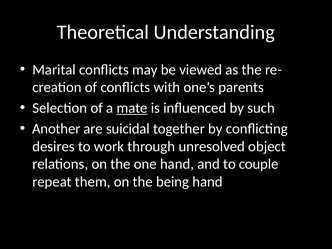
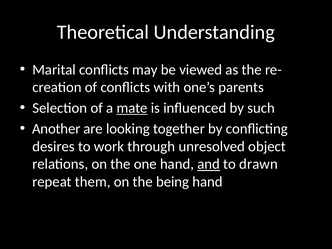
suicidal: suicidal -> looking
and underline: none -> present
couple: couple -> drawn
